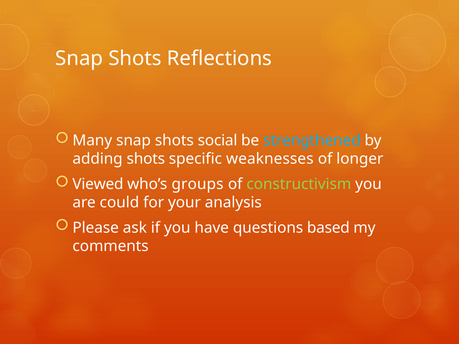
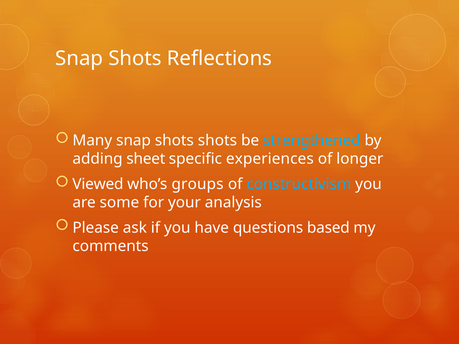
shots social: social -> shots
adding shots: shots -> sheet
weaknesses: weaknesses -> experiences
constructivism colour: light green -> light blue
could: could -> some
